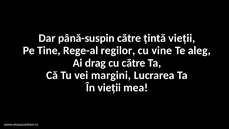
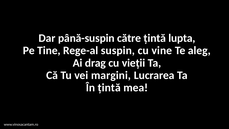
țintă vieții: vieții -> lupta
regilor: regilor -> suspin
cu către: către -> vieții
În vieții: vieții -> țintă
